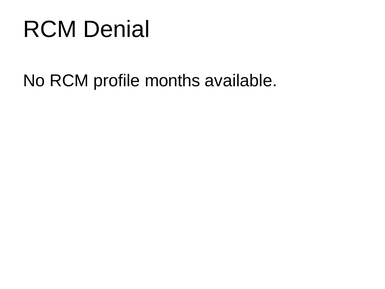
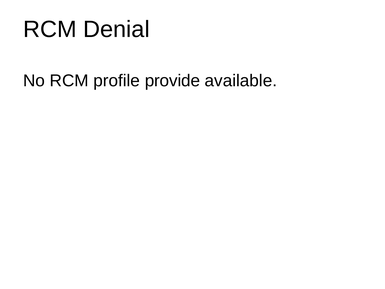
months: months -> provide
